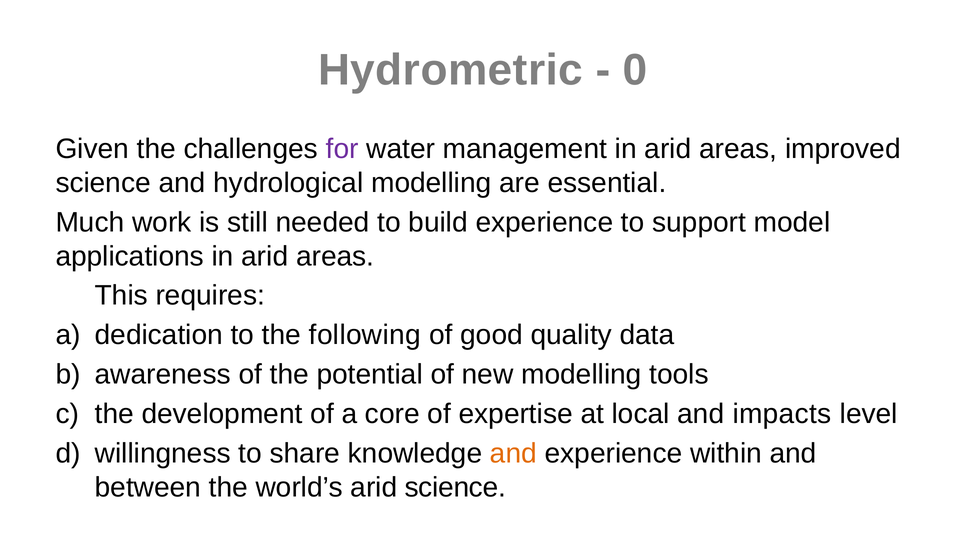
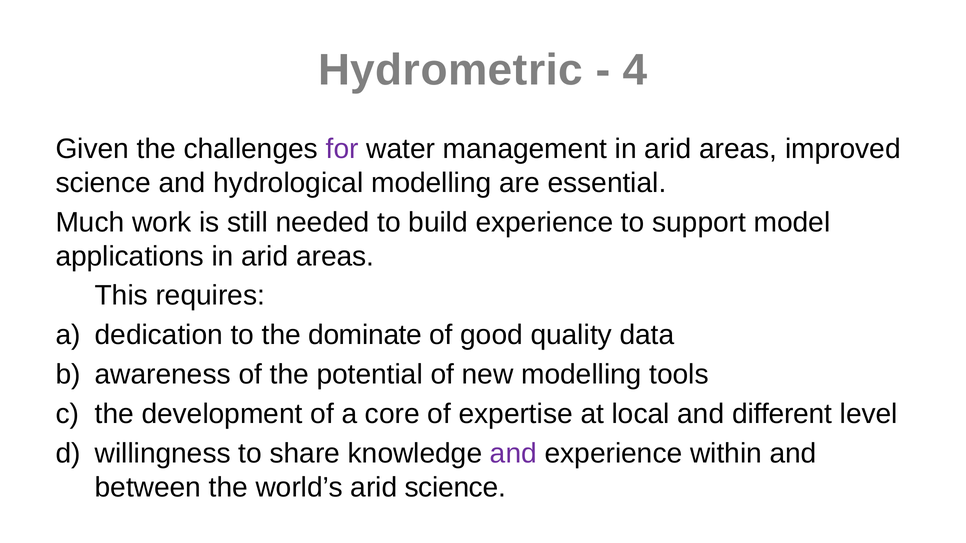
0: 0 -> 4
following: following -> dominate
impacts: impacts -> different
and at (513, 454) colour: orange -> purple
